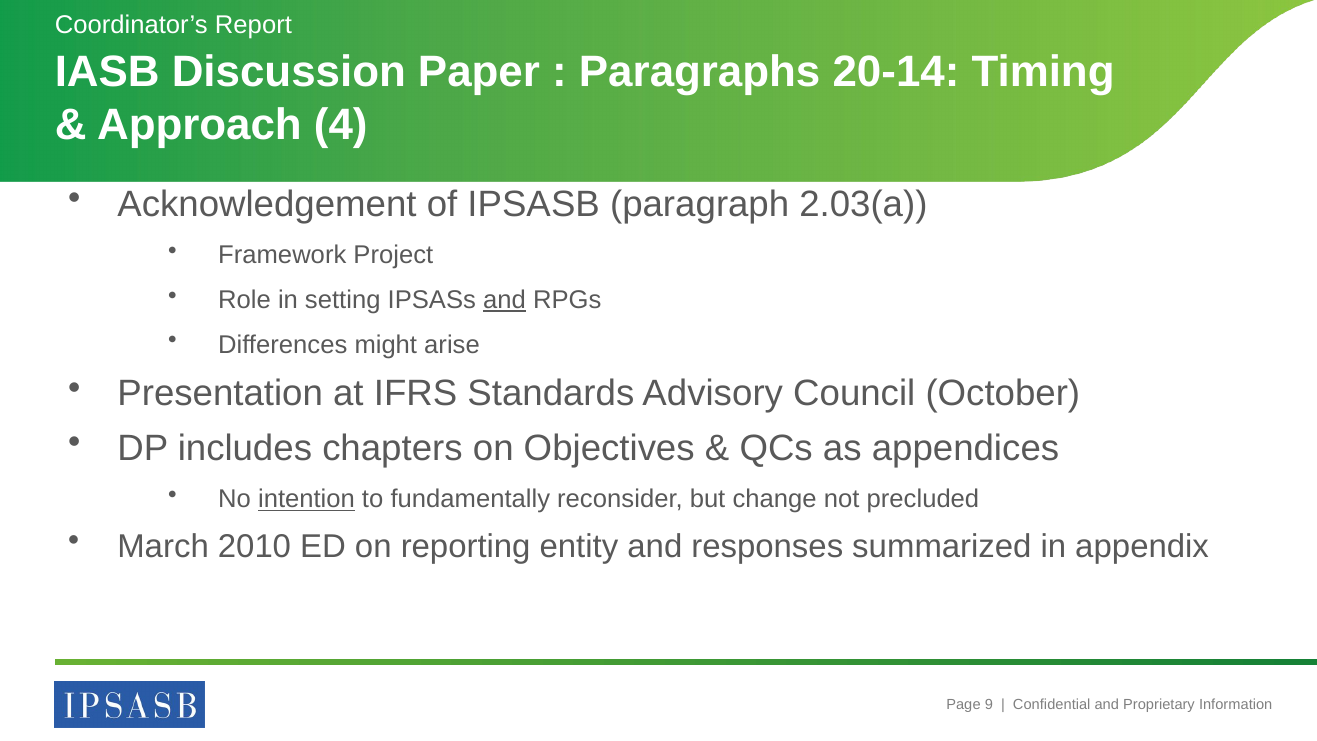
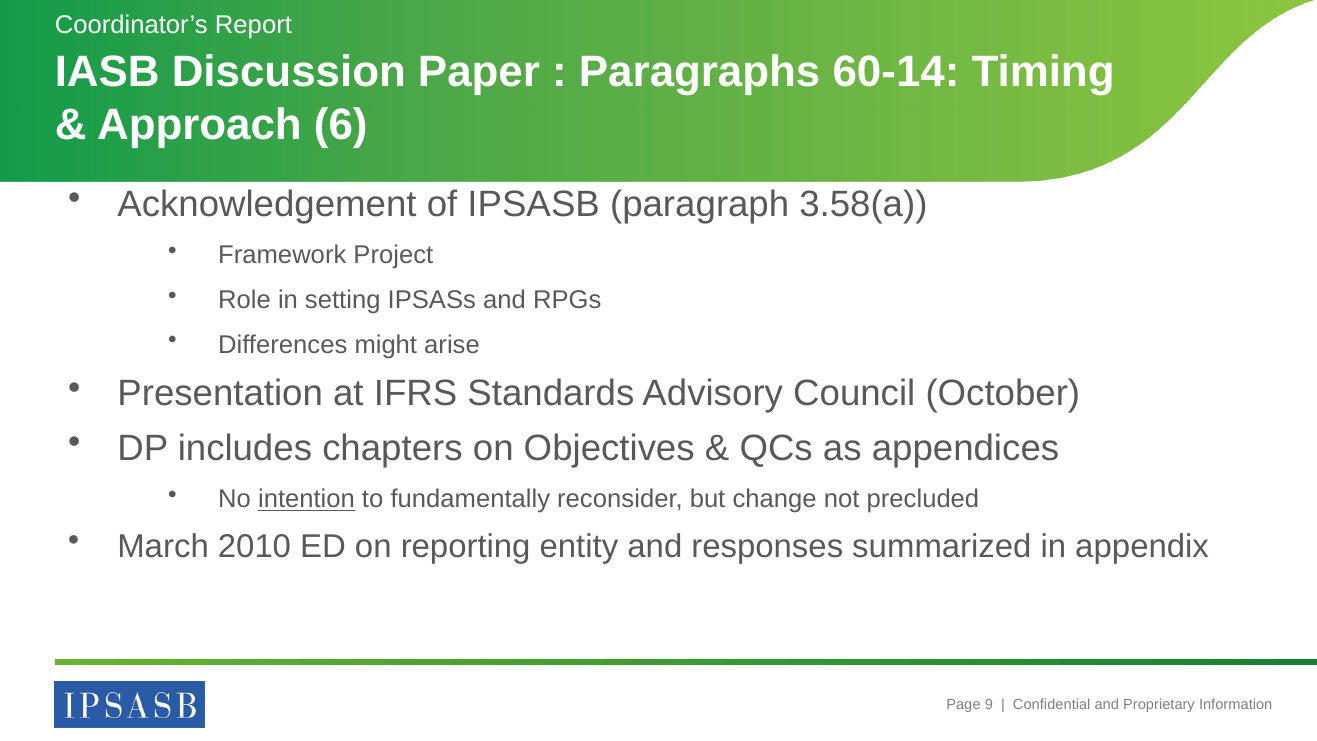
20-14: 20-14 -> 60-14
4: 4 -> 6
2.03(a: 2.03(a -> 3.58(a
and at (504, 300) underline: present -> none
